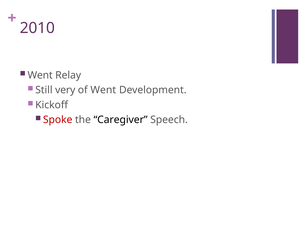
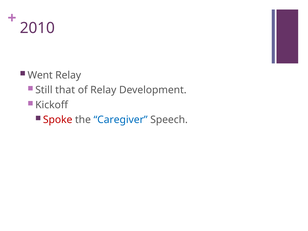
very: very -> that
of Went: Went -> Relay
Caregiver colour: black -> blue
